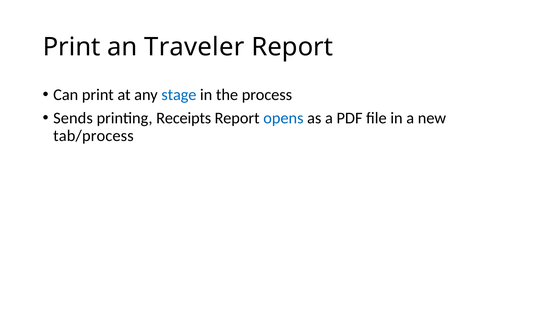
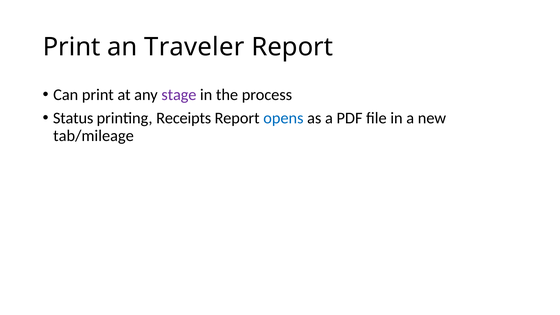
stage colour: blue -> purple
Sends: Sends -> Status
tab/process: tab/process -> tab/mileage
